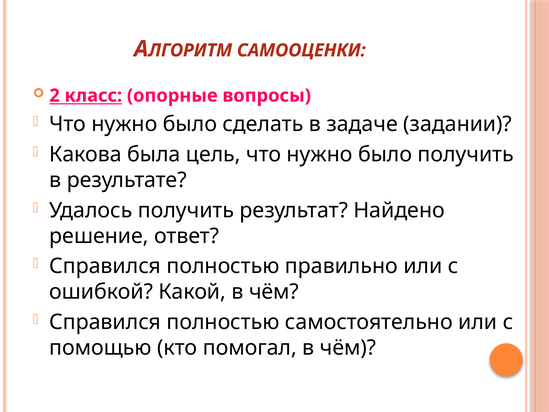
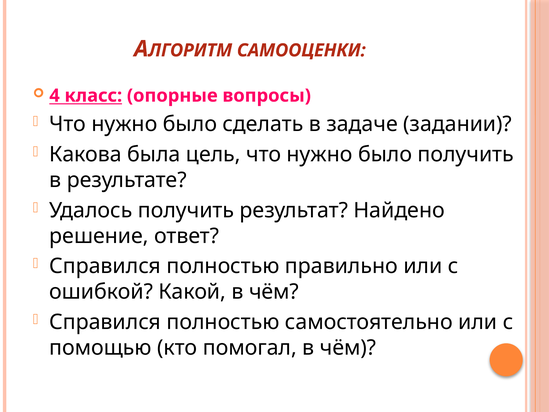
2: 2 -> 4
